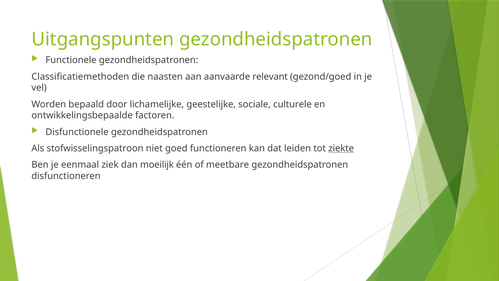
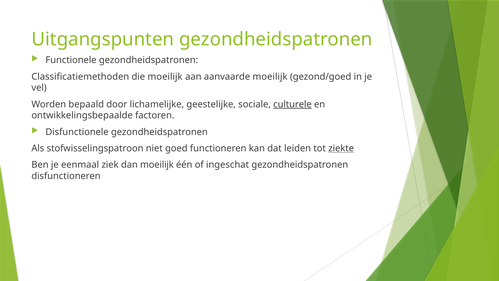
die naasten: naasten -> moeilijk
aanvaarde relevant: relevant -> moeilijk
culturele underline: none -> present
meetbare: meetbare -> ingeschat
